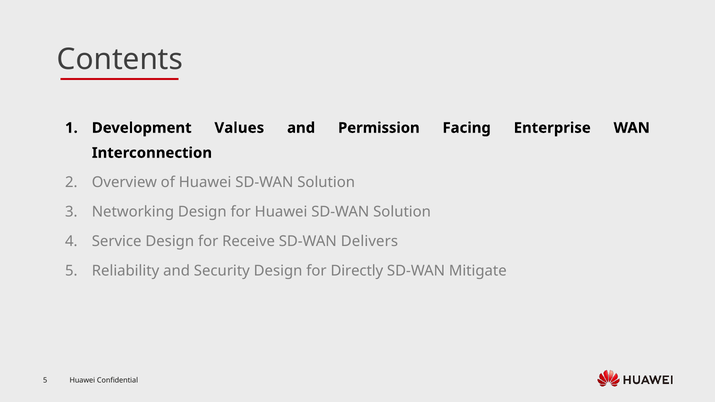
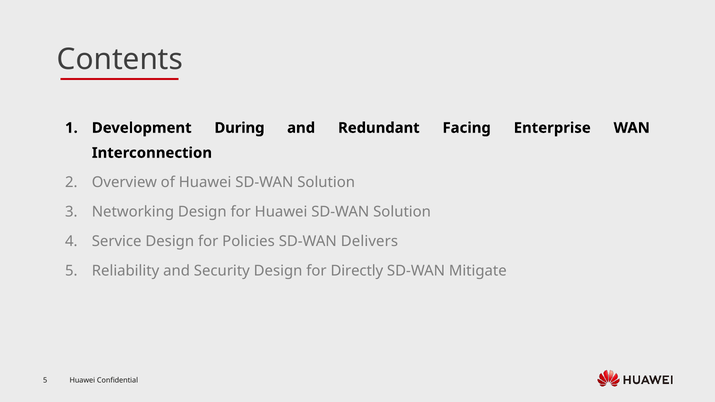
Values: Values -> During
Permission: Permission -> Redundant
Receive: Receive -> Policies
